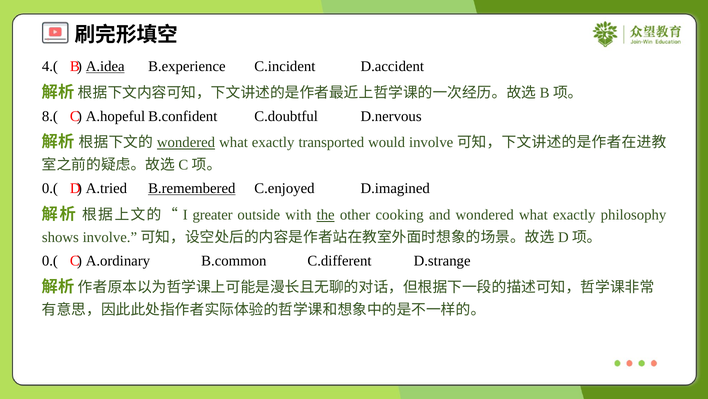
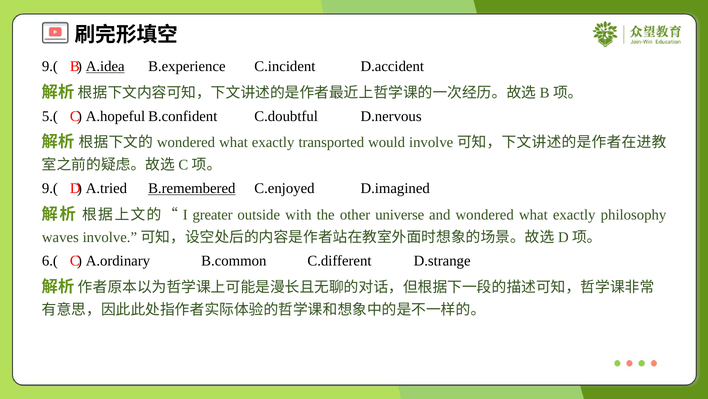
4.( at (50, 66): 4.( -> 9.(
8.(: 8.( -> 5.(
wondered at (186, 142) underline: present -> none
0.( at (50, 188): 0.( -> 9.(
the underline: present -> none
cooking: cooking -> universe
shows: shows -> waves
0.( at (50, 260): 0.( -> 6.(
